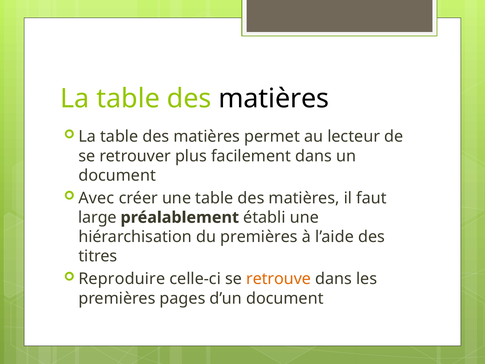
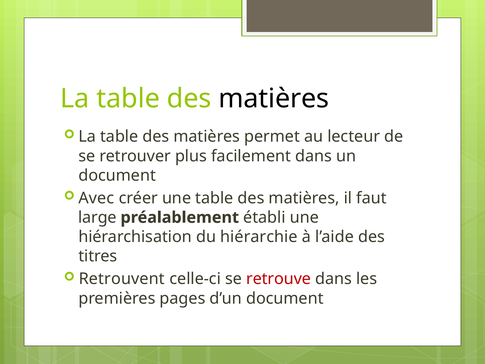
du premières: premières -> hiérarchie
Reproduire: Reproduire -> Retrouvent
retrouve colour: orange -> red
